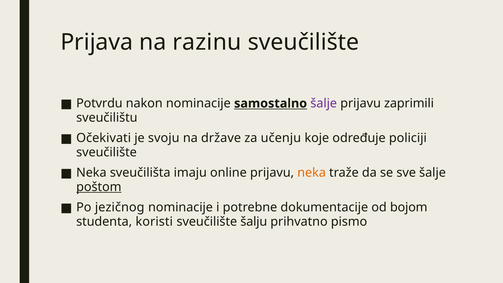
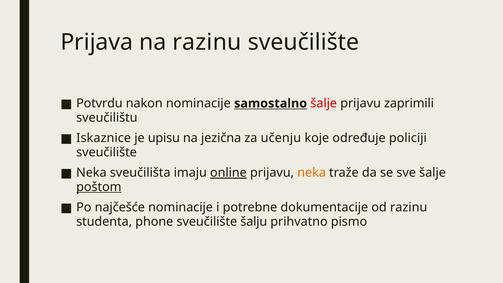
šalje at (324, 103) colour: purple -> red
Očekivati: Očekivati -> Iskaznice
svoju: svoju -> upisu
države: države -> jezična
online underline: none -> present
jezičnog: jezičnog -> najčešće
od bojom: bojom -> razinu
koristi: koristi -> phone
